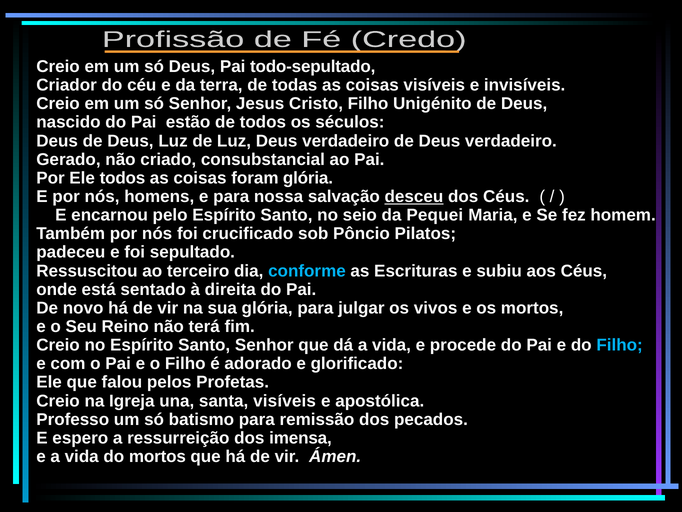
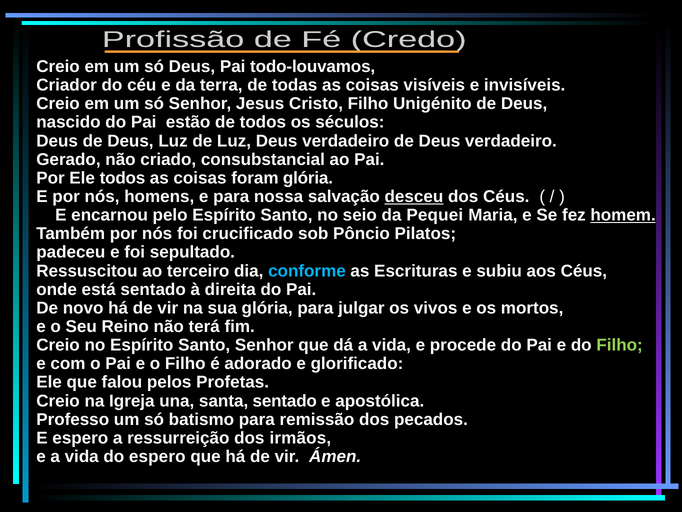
todo-sepultado: todo-sepultado -> todo-louvamos
homem underline: none -> present
Filho at (620, 345) colour: light blue -> light green
santa visíveis: visíveis -> sentado
imensa: imensa -> irmãos
do mortos: mortos -> espero
